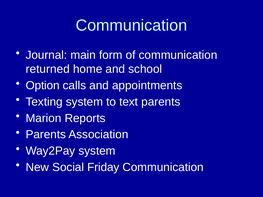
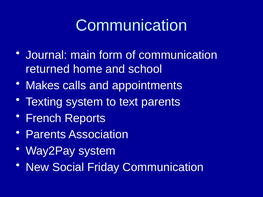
Option: Option -> Makes
Marion: Marion -> French
